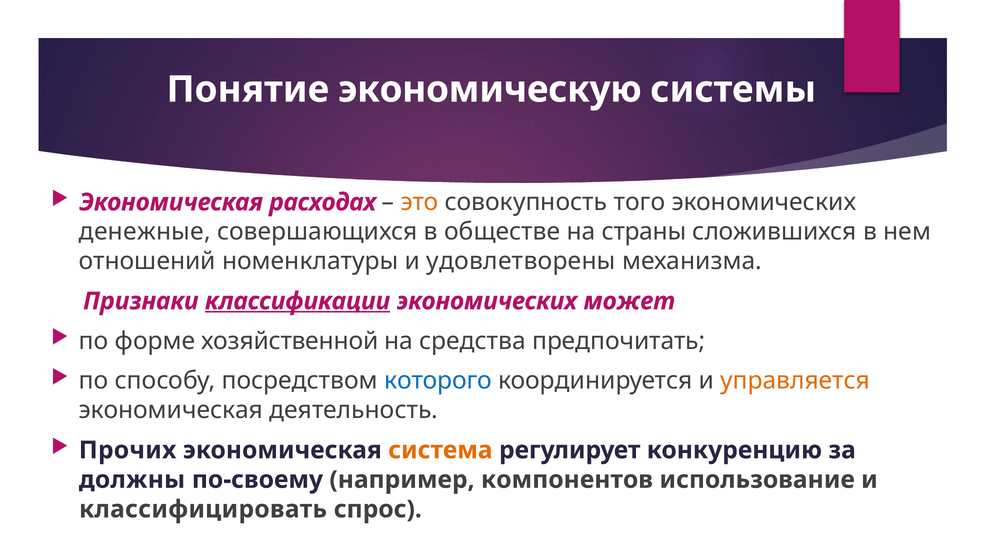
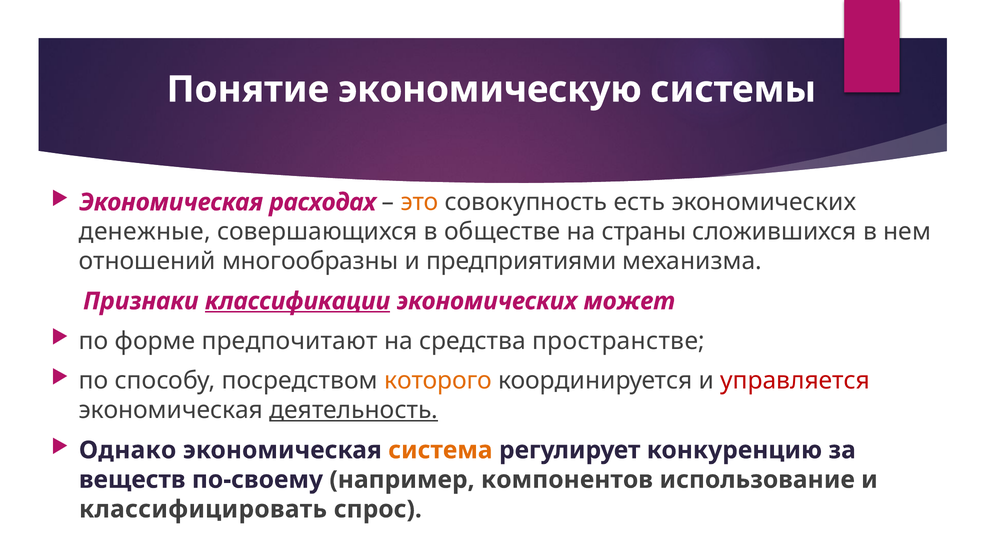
того: того -> есть
номенклатуры: номенклатуры -> многообразны
удовлетворены: удовлетворены -> предприятиями
хозяйственной: хозяйственной -> предпочитают
предпочитать: предпочитать -> пространстве
которого colour: blue -> orange
управляется colour: orange -> red
деятельность underline: none -> present
Прочих: Прочих -> Однако
должны: должны -> веществ
